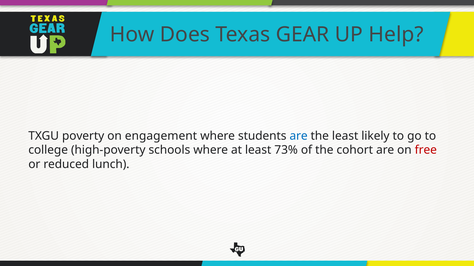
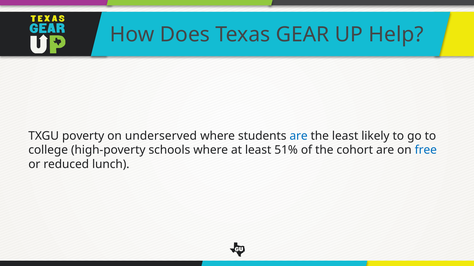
engagement: engagement -> underserved
73%: 73% -> 51%
free colour: red -> blue
